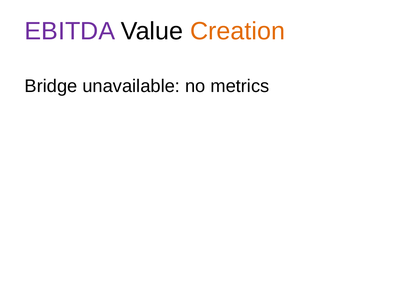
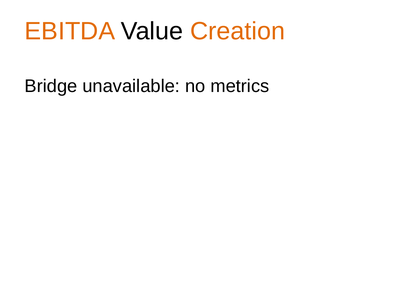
EBITDA colour: purple -> orange
